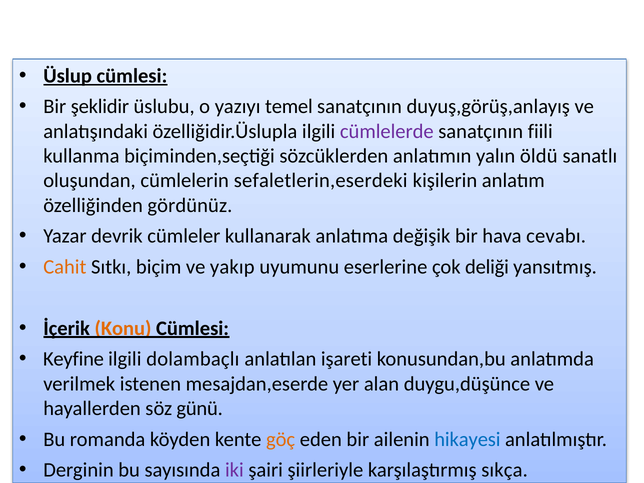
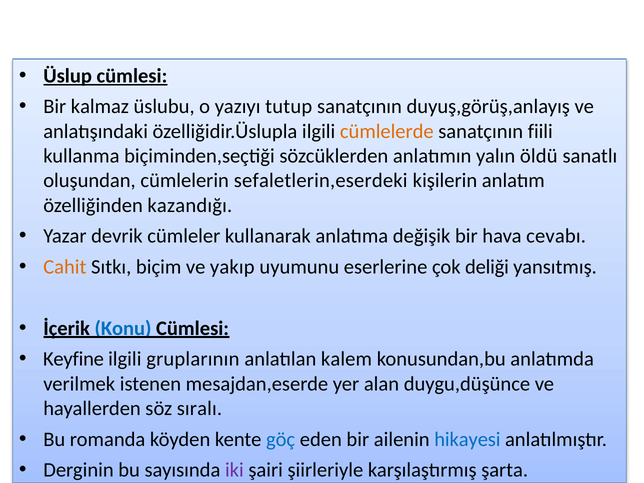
şeklidir: şeklidir -> kalmaz
temel: temel -> tutup
cümlelerde colour: purple -> orange
gördünüz: gördünüz -> kazandığı
Konu colour: orange -> blue
dolambaçlı: dolambaçlı -> gruplarının
işareti: işareti -> kalem
günü: günü -> sıralı
göç colour: orange -> blue
sıkça: sıkça -> şarta
